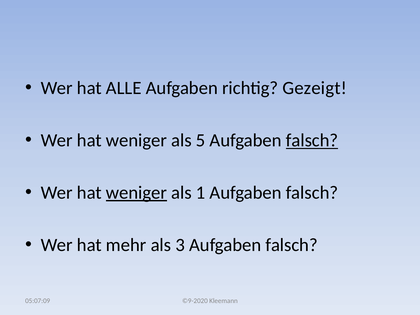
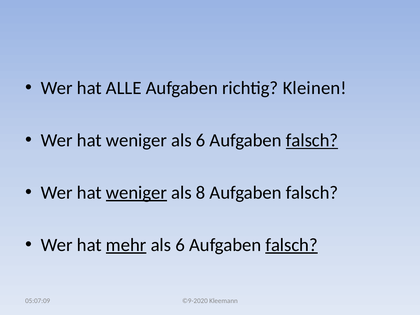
Gezeigt: Gezeigt -> Kleinen
weniger als 5: 5 -> 6
1: 1 -> 8
mehr underline: none -> present
3 at (180, 245): 3 -> 6
falsch at (292, 245) underline: none -> present
